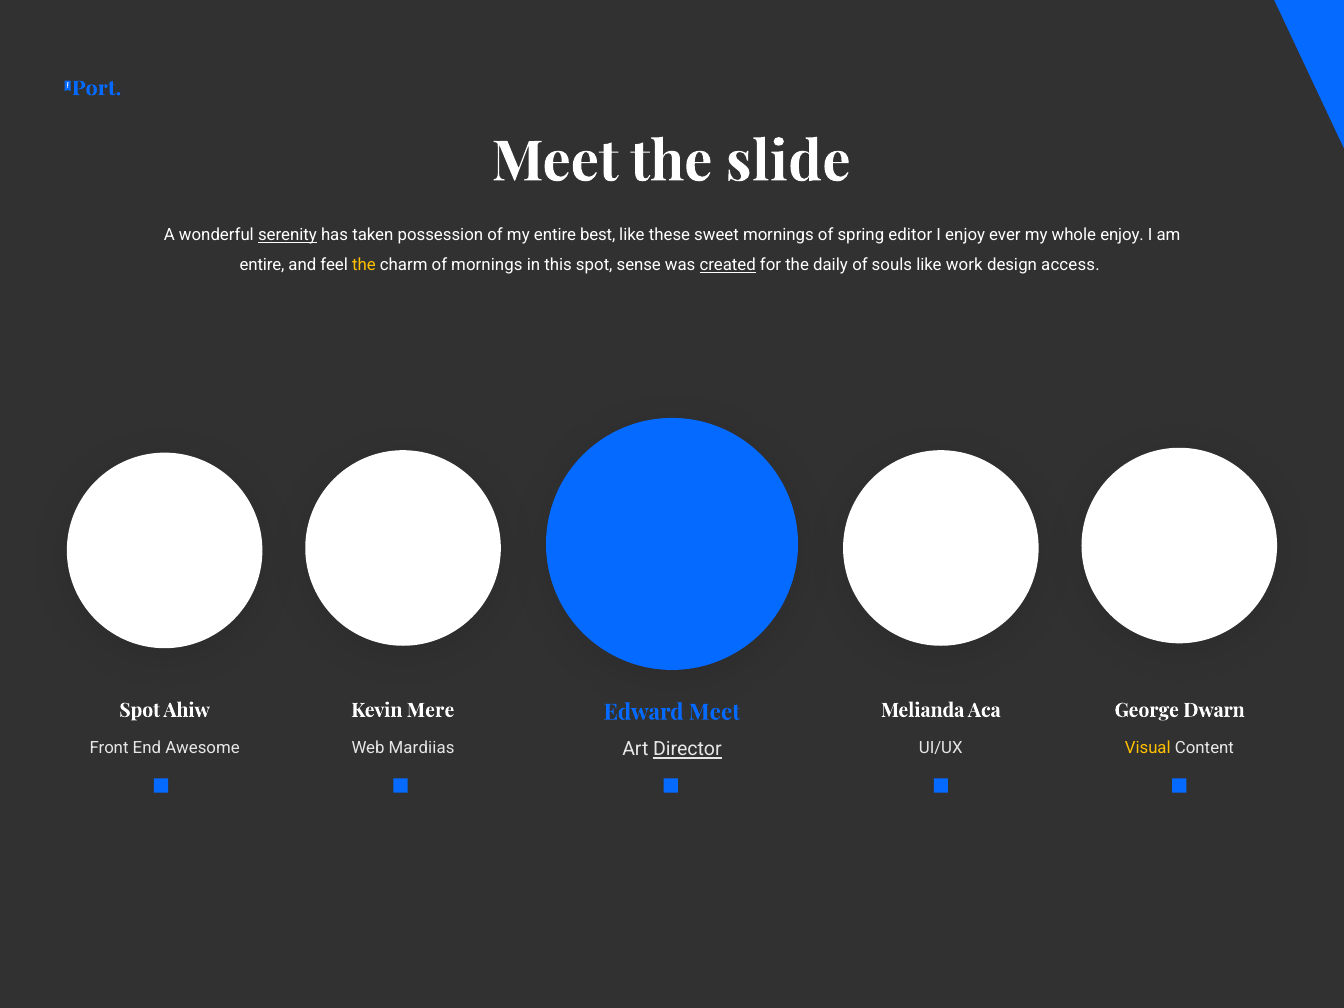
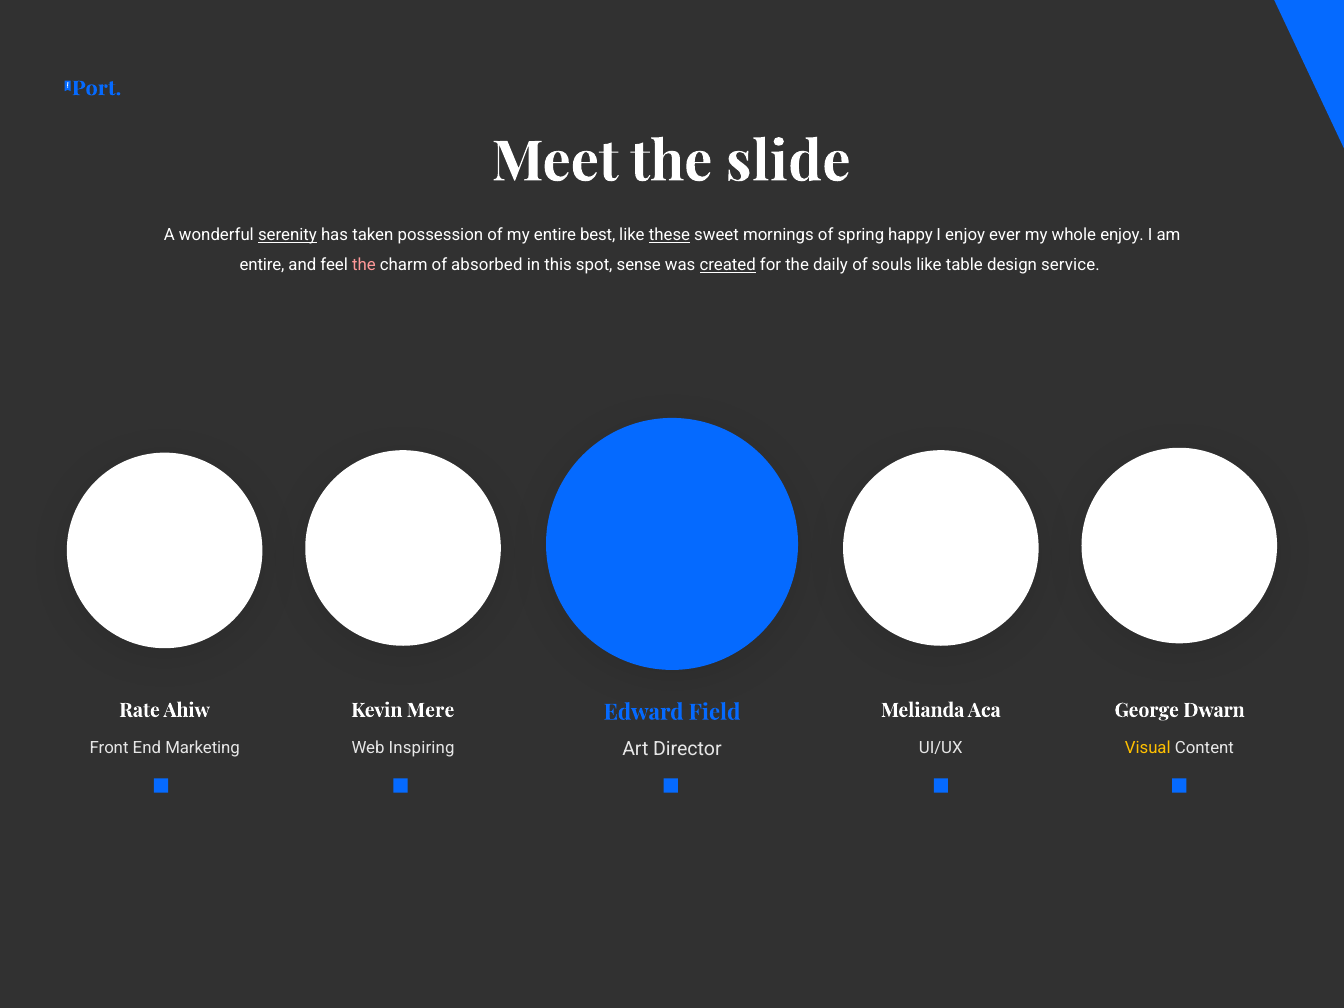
these underline: none -> present
editor: editor -> happy
the at (364, 265) colour: yellow -> pink
of mornings: mornings -> absorbed
work: work -> table
access: access -> service
Spot at (140, 710): Spot -> Rate
Edward Meet: Meet -> Field
Awesome: Awesome -> Marketing
Mardiias: Mardiias -> Inspiring
Director underline: present -> none
